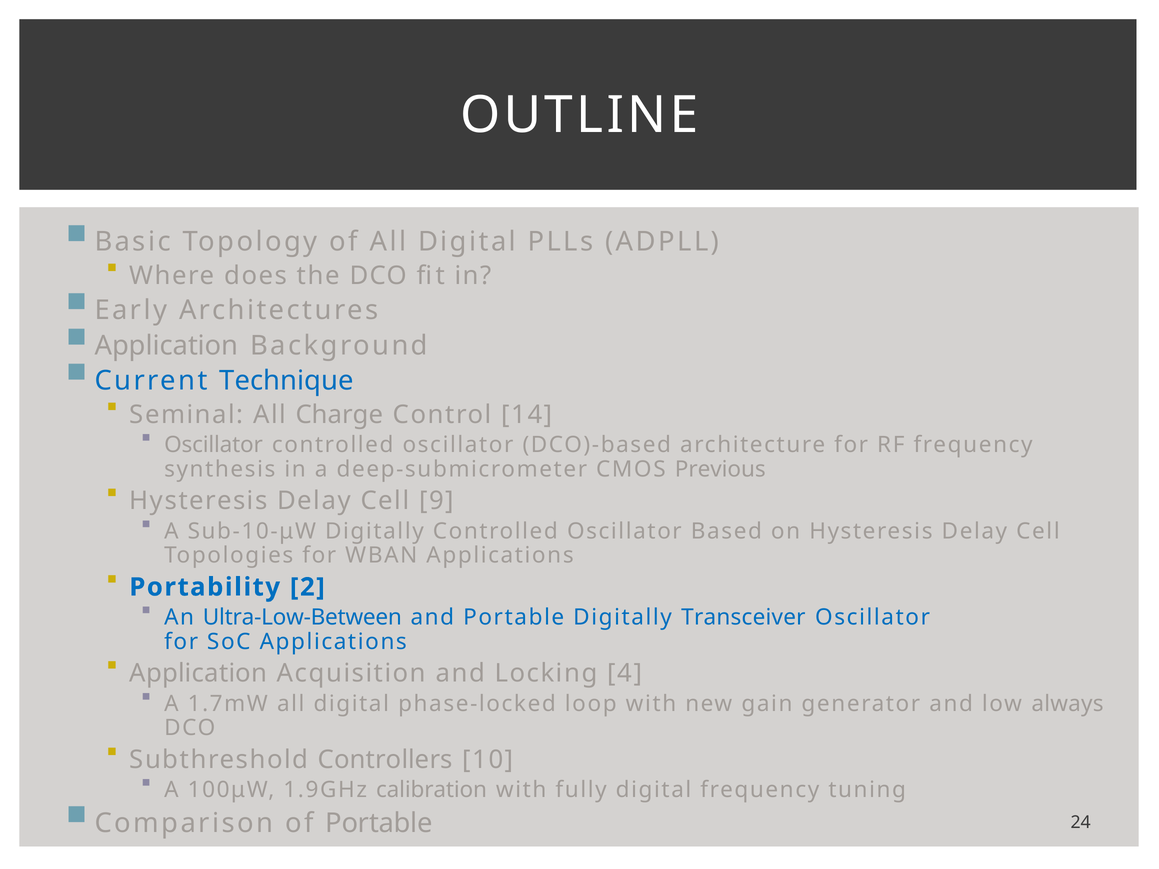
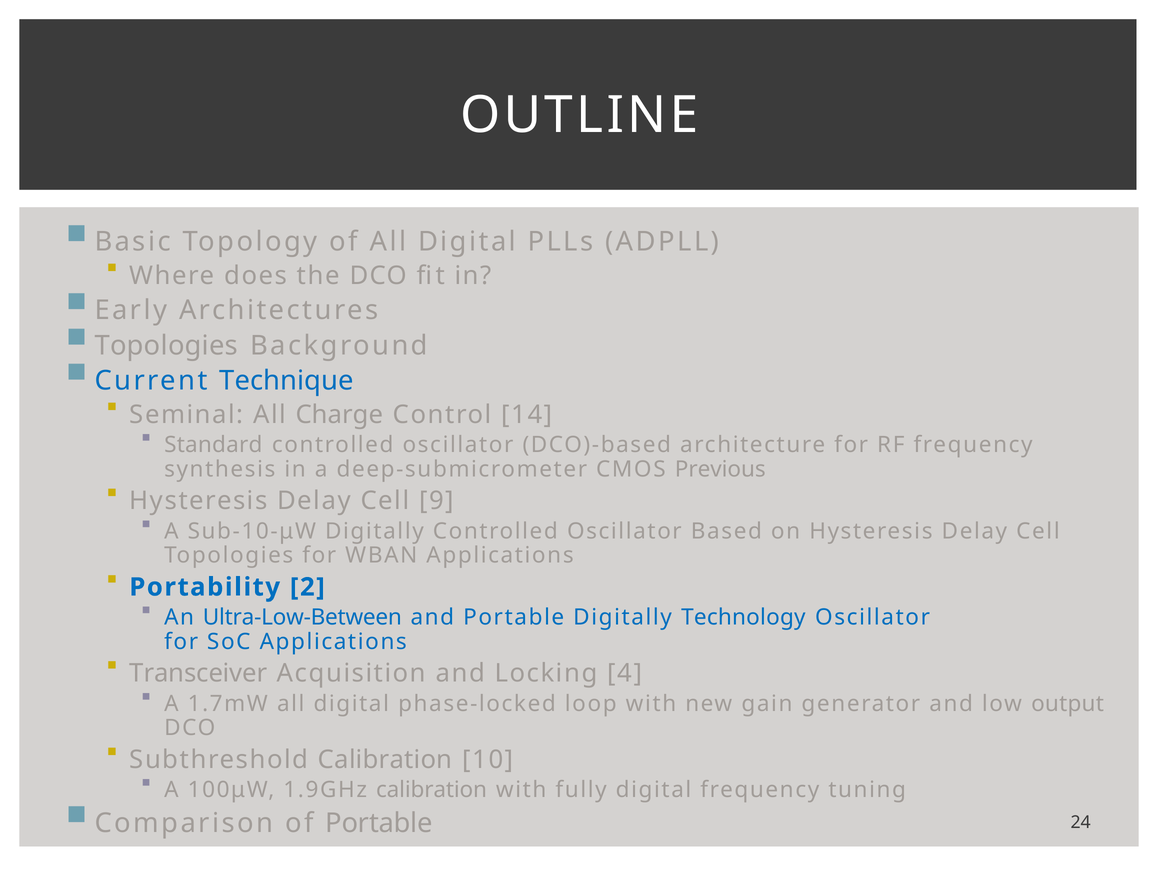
Application at (166, 346): Application -> Topologies
Oscillator at (214, 445): Oscillator -> Standard
Transceiver: Transceiver -> Technology
Application at (198, 674): Application -> Transceiver
always: always -> output
Subthreshold Controllers: Controllers -> Calibration
